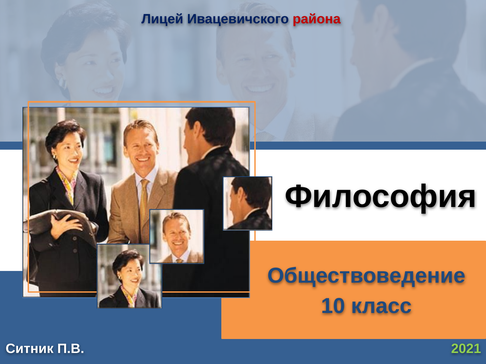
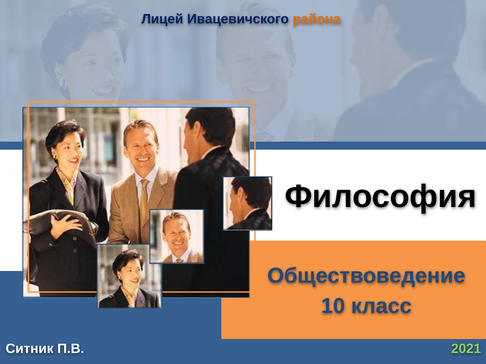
района colour: red -> orange
